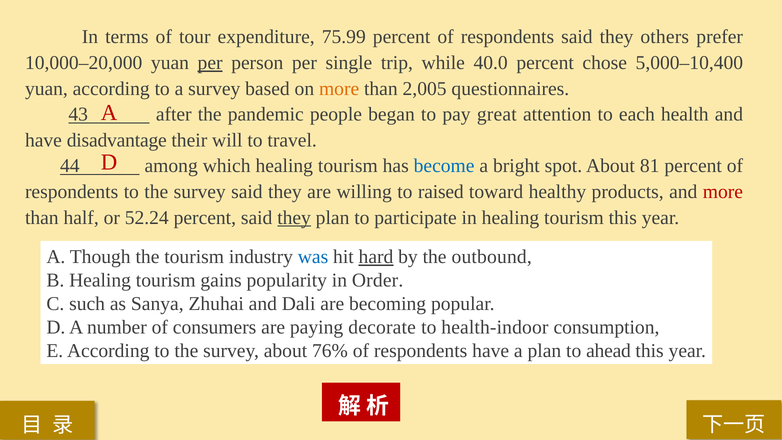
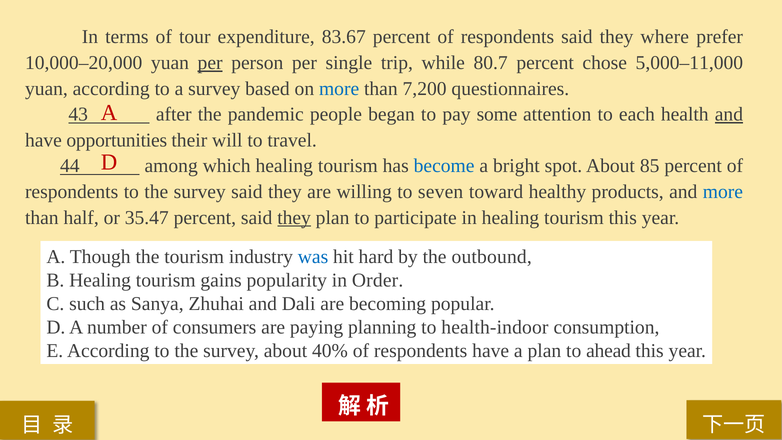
75.99: 75.99 -> 83.67
others: others -> where
40.0: 40.0 -> 80.7
5,000–10,400: 5,000–10,400 -> 5,000–11,000
more at (339, 89) colour: orange -> blue
2,005: 2,005 -> 7,200
great: great -> some
and at (729, 114) underline: none -> present
disadvantage: disadvantage -> opportunities
81: 81 -> 85
raised: raised -> seven
more at (723, 192) colour: red -> blue
52.24: 52.24 -> 35.47
hard underline: present -> none
decorate: decorate -> planning
76%: 76% -> 40%
